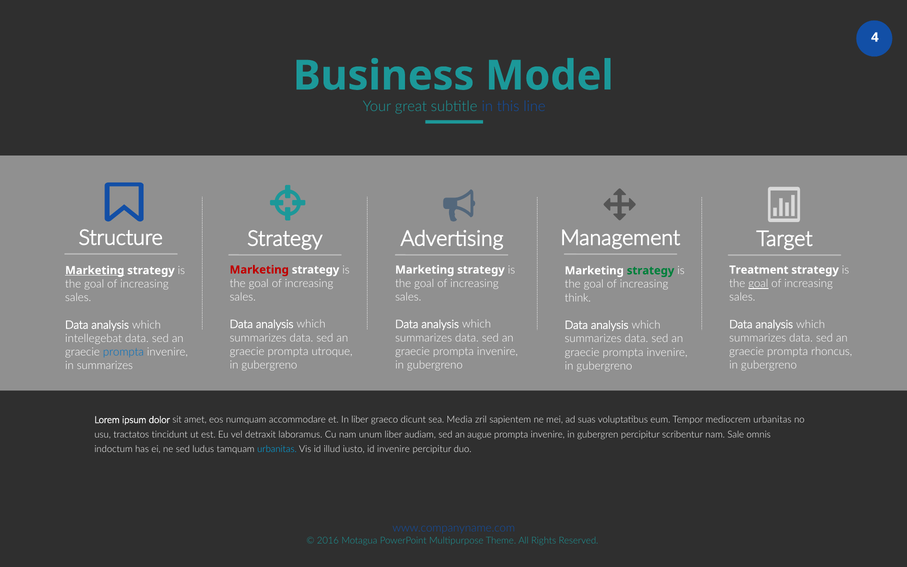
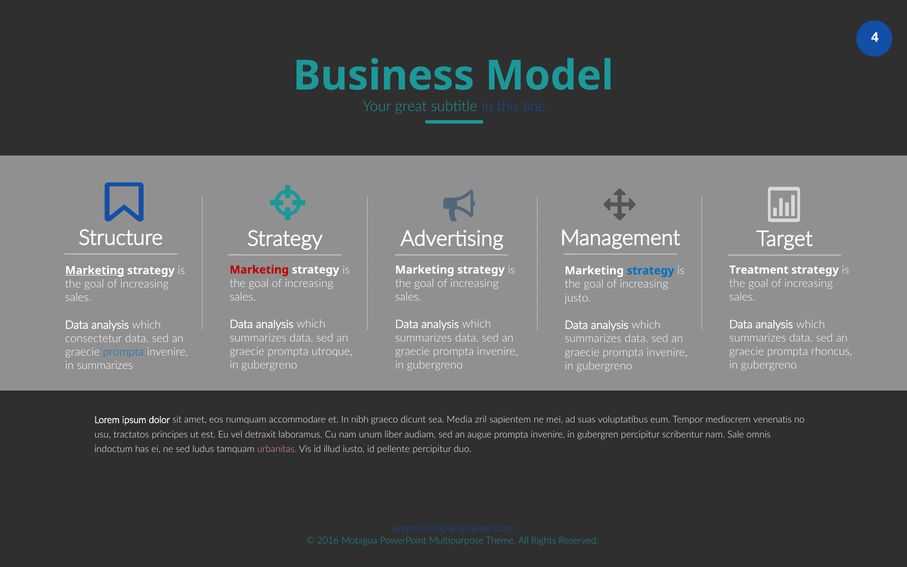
strategy at (651, 271) colour: green -> blue
goal at (758, 283) underline: present -> none
think: think -> justo
intellegebat: intellegebat -> consectetur
In liber: liber -> nibh
mediocrem urbanitas: urbanitas -> venenatis
tincidunt: tincidunt -> principes
urbanitas at (277, 449) colour: light blue -> pink
id invenire: invenire -> pellente
